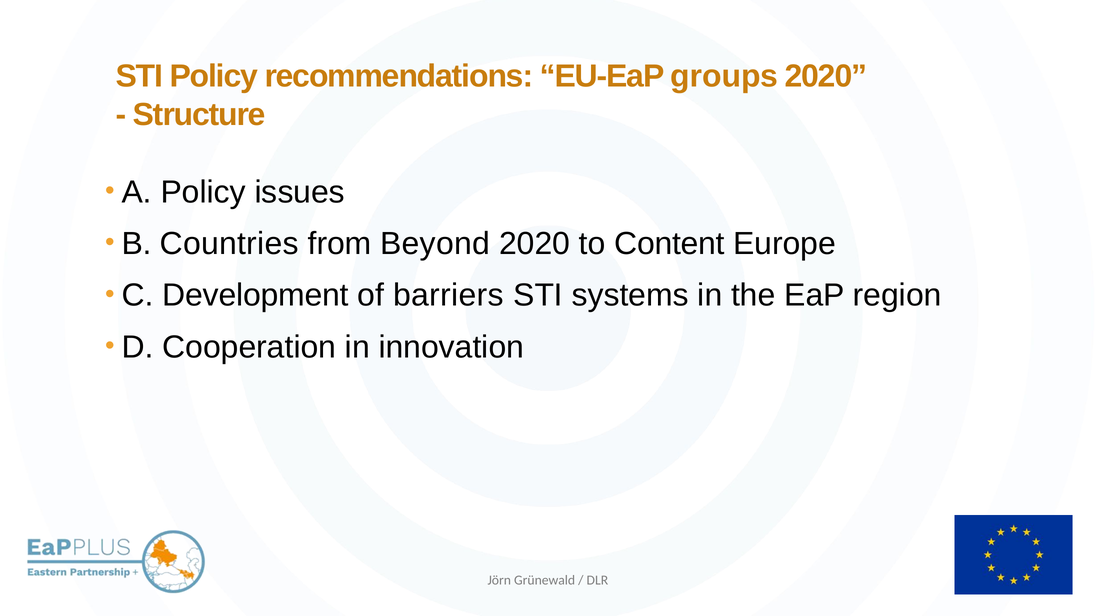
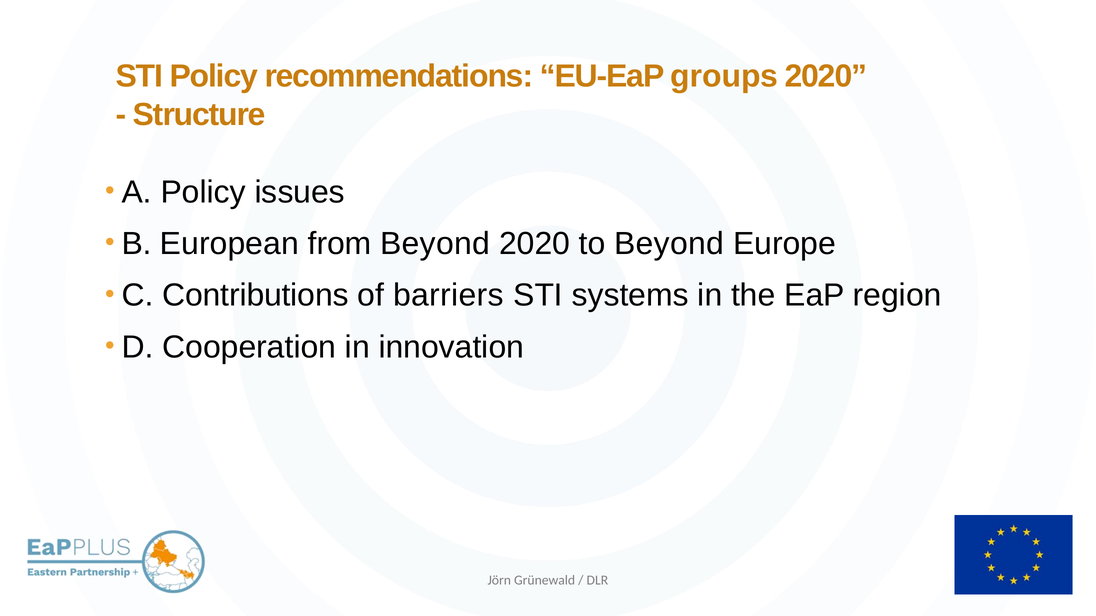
Countries: Countries -> European
to Content: Content -> Beyond
Development: Development -> Contributions
